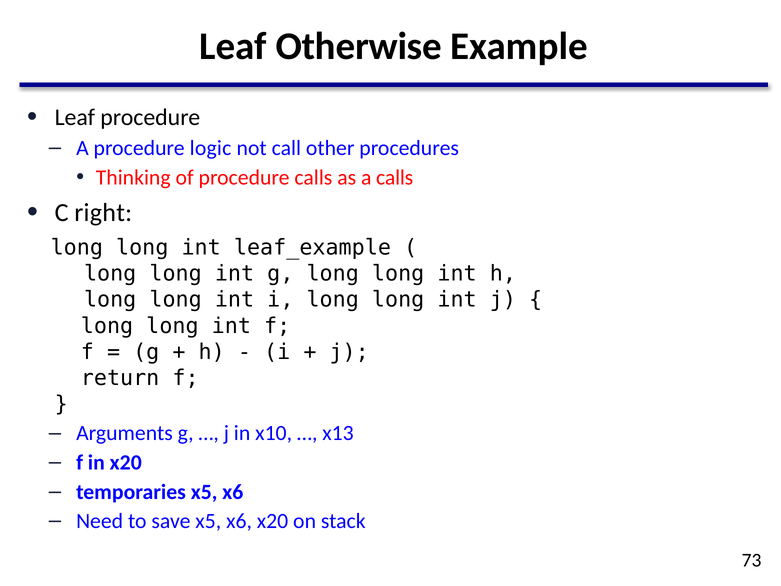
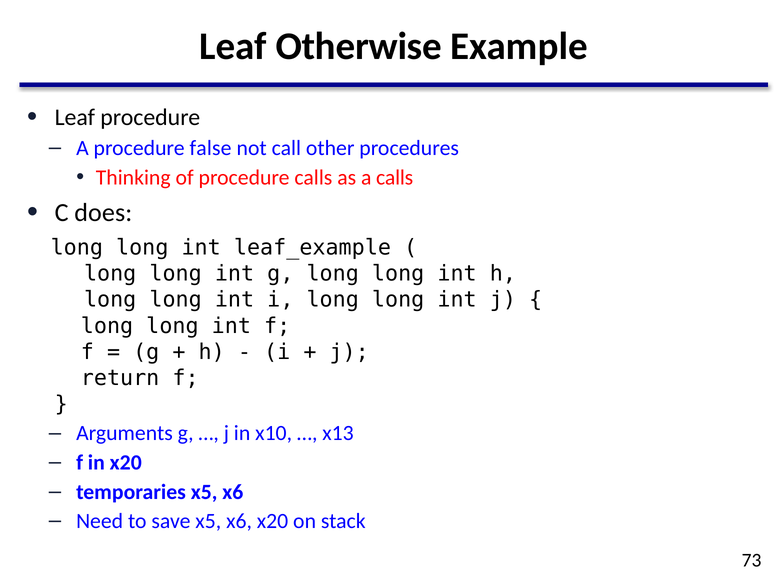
logic: logic -> false
right: right -> does
